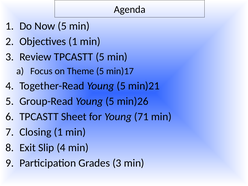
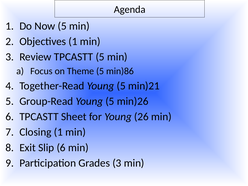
min)17: min)17 -> min)86
71: 71 -> 26
Slip 4: 4 -> 6
